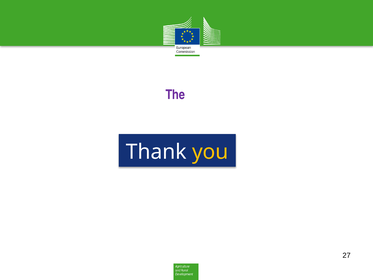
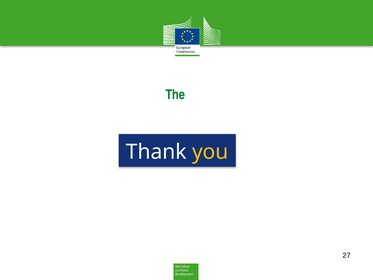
The colour: purple -> green
